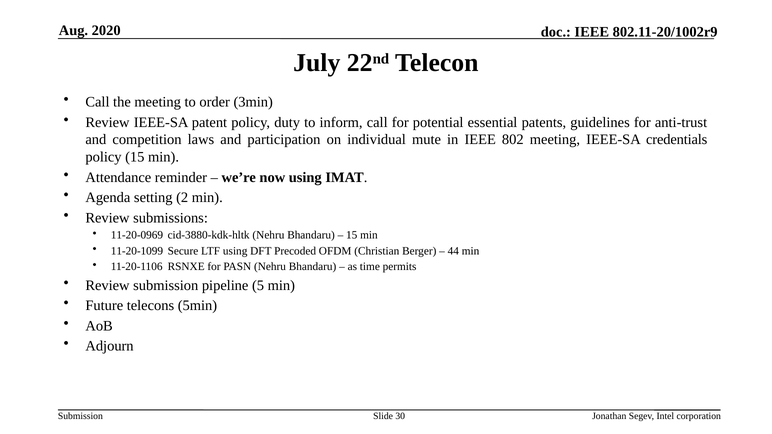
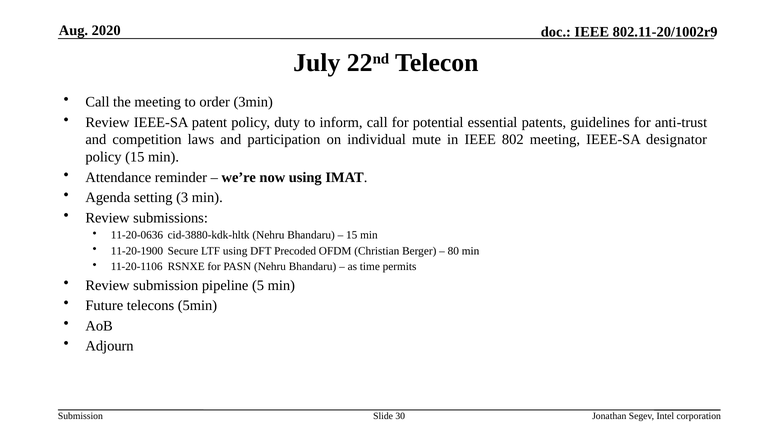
credentials: credentials -> designator
2: 2 -> 3
11-20-0969: 11-20-0969 -> 11-20-0636
11-20-1099: 11-20-1099 -> 11-20-1900
44: 44 -> 80
